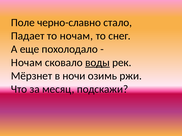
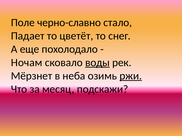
то ночам: ночам -> цветёт
ночи: ночи -> неба
ржи underline: none -> present
